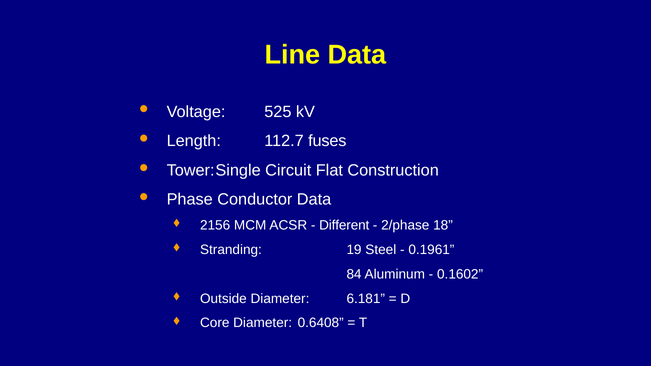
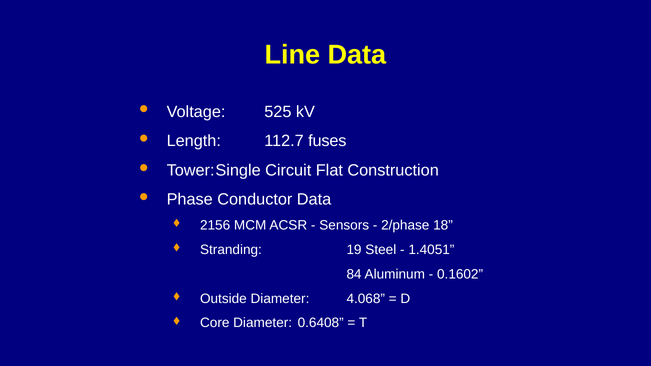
Different: Different -> Sensors
0.1961: 0.1961 -> 1.4051
6.181: 6.181 -> 4.068
